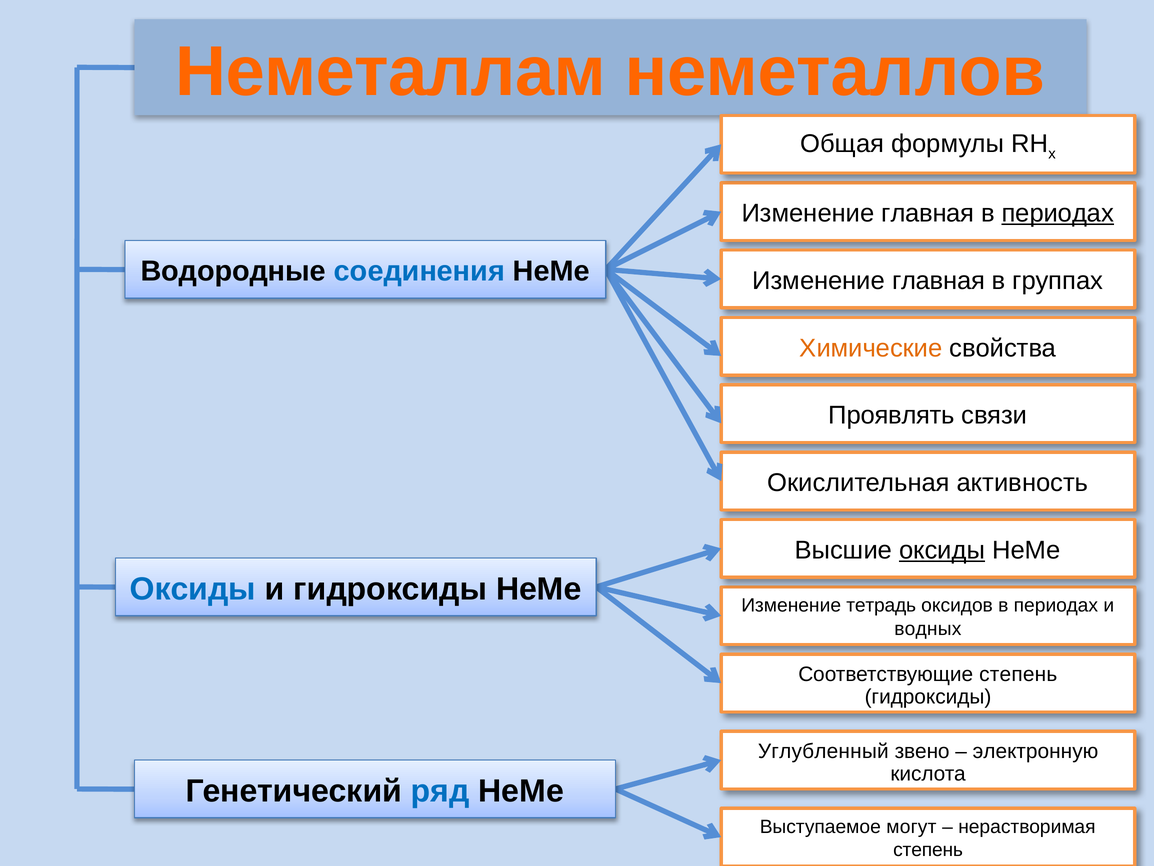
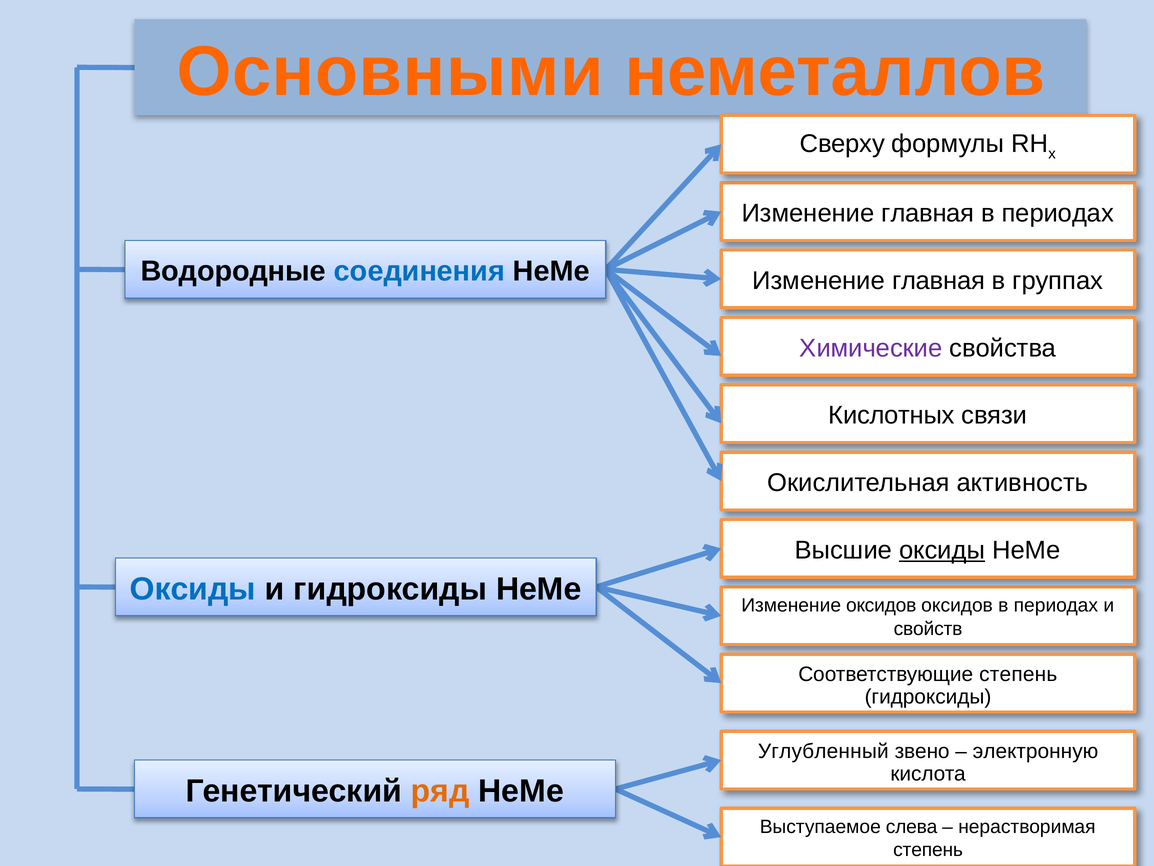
Неметаллам: Неметаллам -> Основными
Общая: Общая -> Сверху
периодах at (1058, 213) underline: present -> none
Химические colour: orange -> purple
Проявлять: Проявлять -> Кислотных
Изменение тетрадь: тетрадь -> оксидов
водных: водных -> свойств
ряд colour: blue -> orange
могут: могут -> слева
